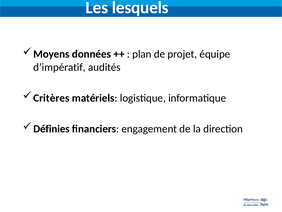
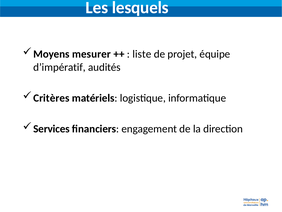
données: données -> mesurer
plan: plan -> liste
Définies: Définies -> Services
